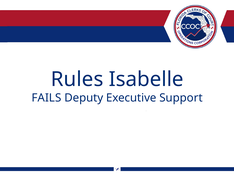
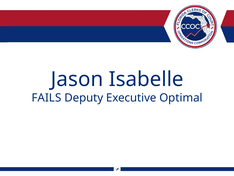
Rules: Rules -> Jason
Support: Support -> Optimal
